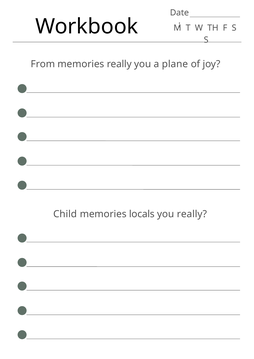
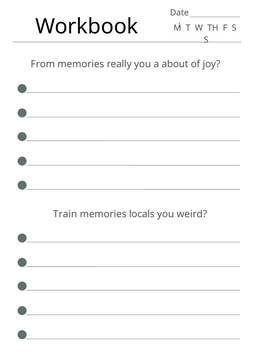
plane: plane -> about
Child: Child -> Train
you really: really -> weird
